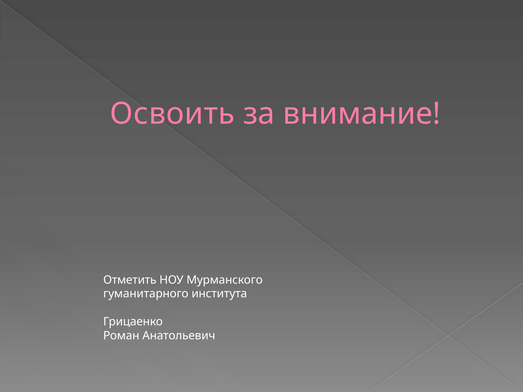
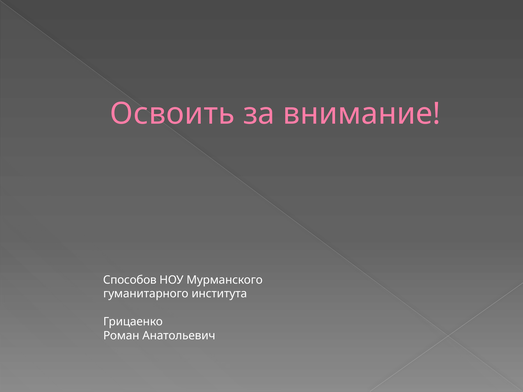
Отметить: Отметить -> Способов
